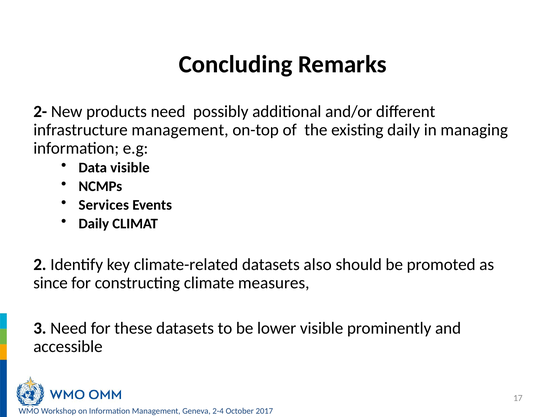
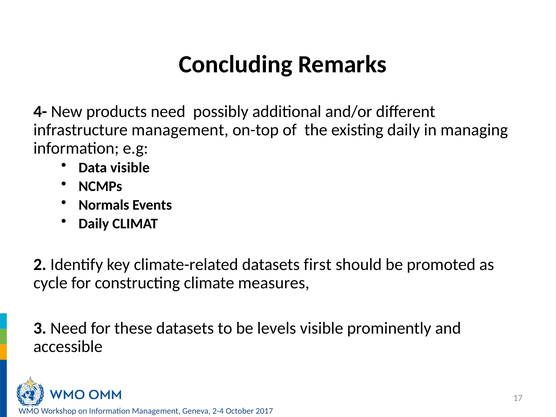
2-: 2- -> 4-
Services: Services -> Normals
also: also -> first
since: since -> cycle
lower: lower -> levels
